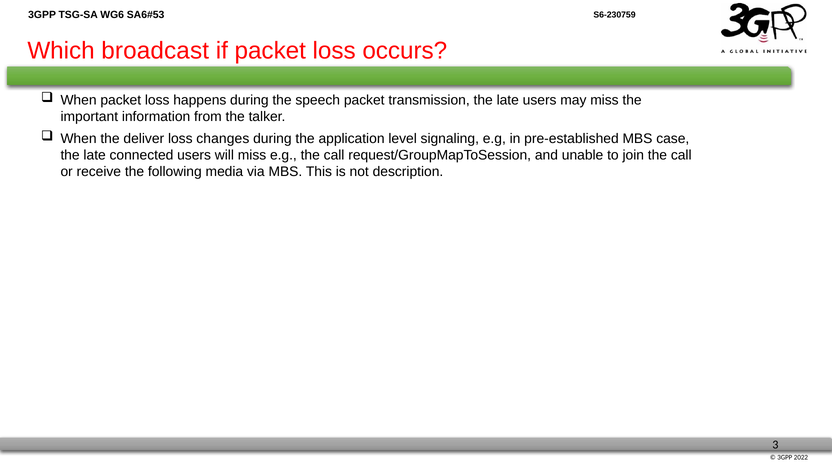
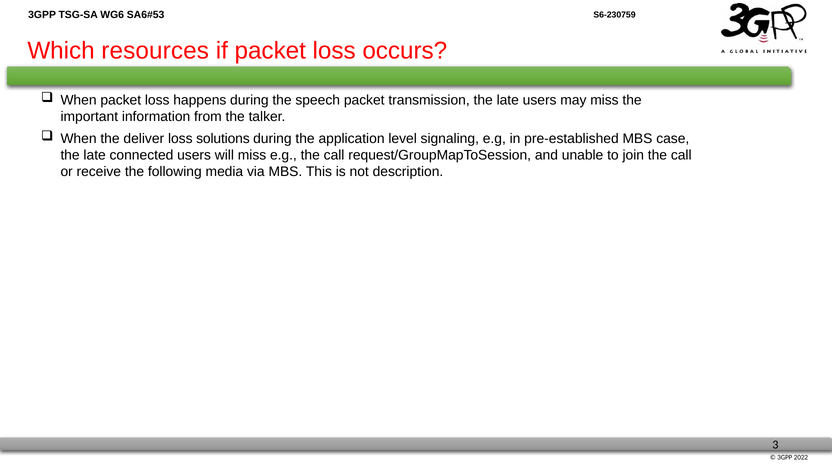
broadcast: broadcast -> resources
changes: changes -> solutions
